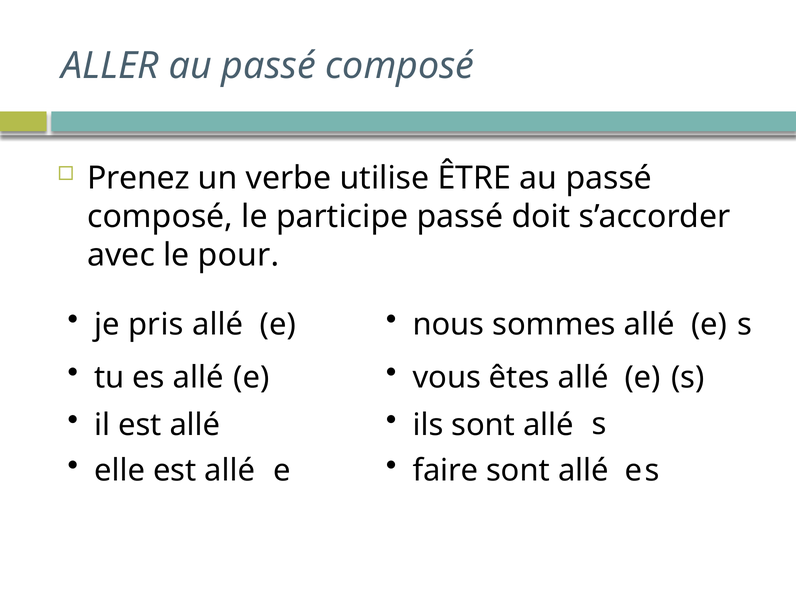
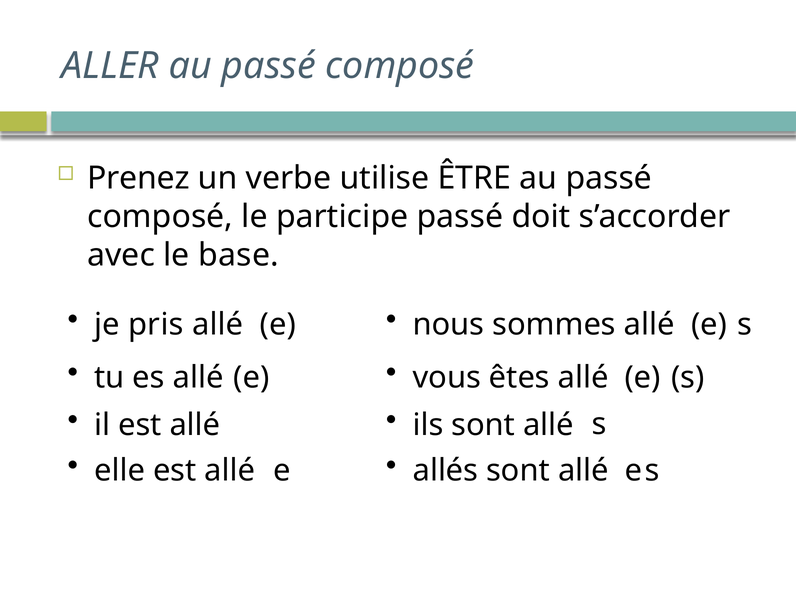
pour: pour -> base
faire: faire -> allés
